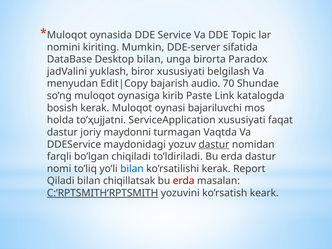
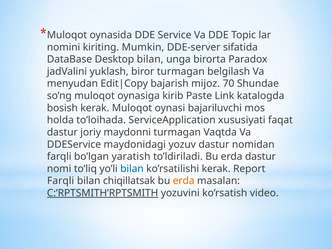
biror xususiyati: xususiyati -> turmagan
audio: audio -> mijoz
to’ҳujjatni: to’ҳujjatni -> to’loihada
dastur at (214, 144) underline: present -> none
chiqiladi: chiqiladi -> yaratish
Qiladi at (61, 181): Qiladi -> Farqli
erda at (184, 181) colour: red -> orange
keark: keark -> video
